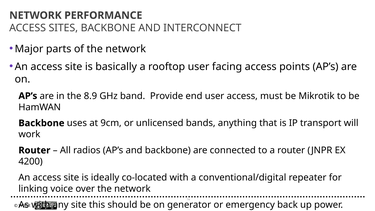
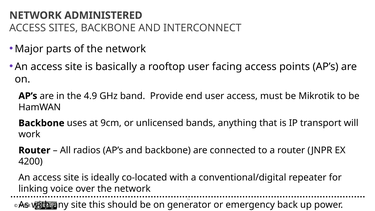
PERFORMANCE: PERFORMANCE -> ADMINISTERED
8.9: 8.9 -> 4.9
